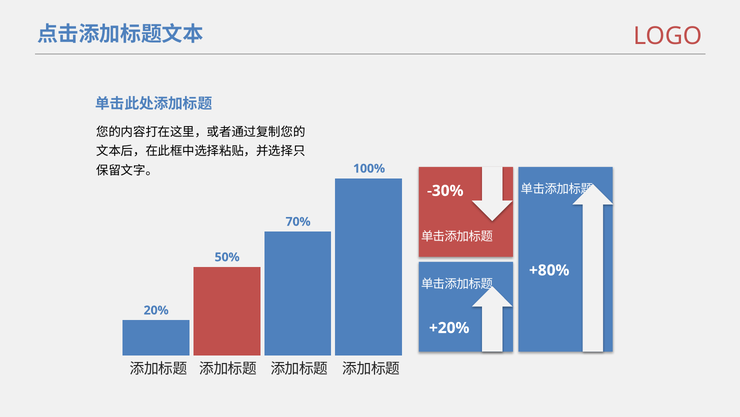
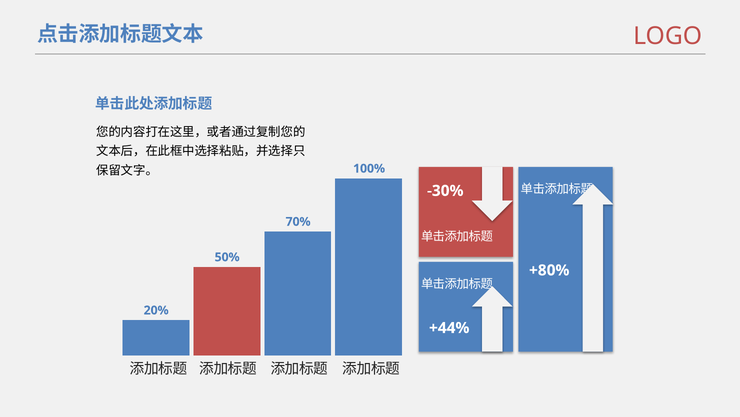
+20%: +20% -> +44%
